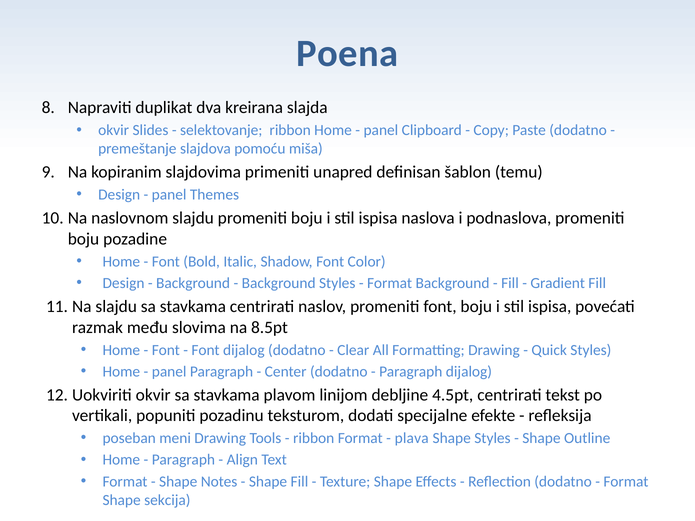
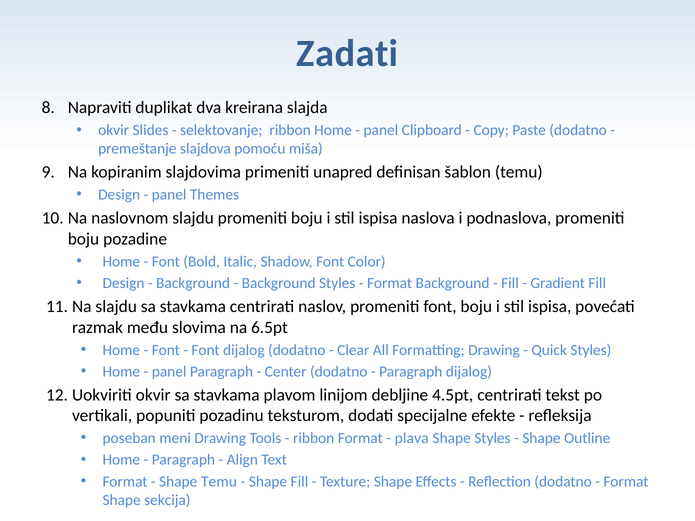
Poena: Poena -> Zadati
8.5pt: 8.5pt -> 6.5pt
Shape Notes: Notes -> Temu
